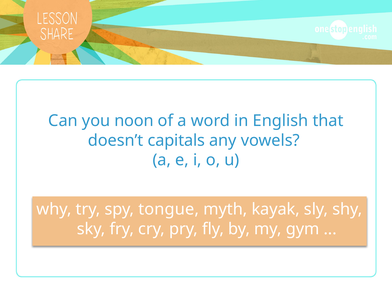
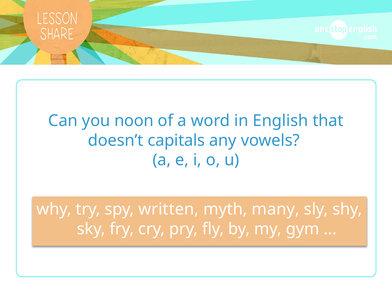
tongue: tongue -> written
kayak: kayak -> many
